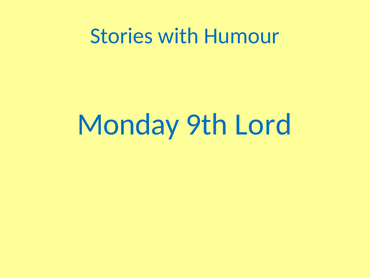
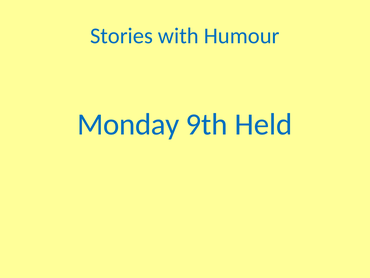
Lord: Lord -> Held
